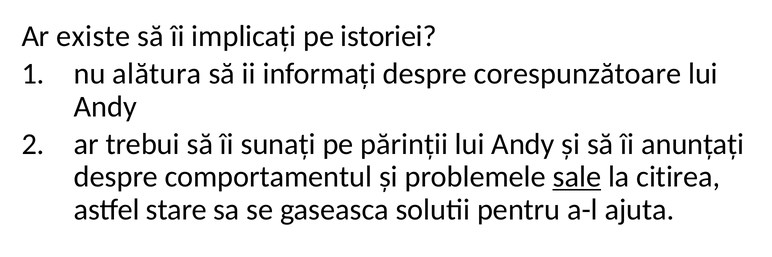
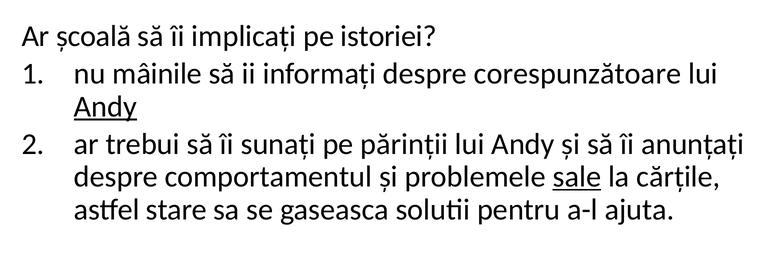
existe: existe -> școală
alătura: alătura -> mâinile
Andy at (105, 107) underline: none -> present
citirea: citirea -> cărțile
